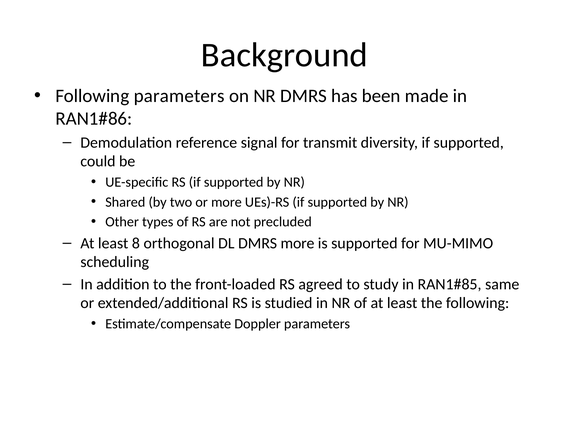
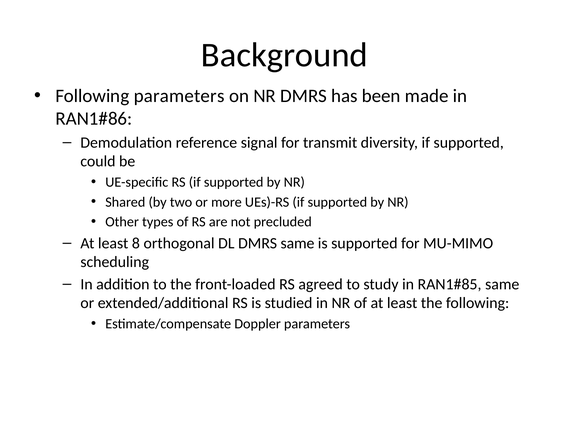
DMRS more: more -> same
